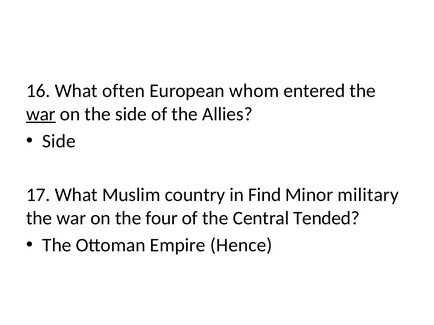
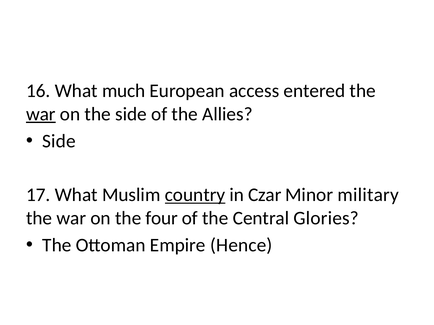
often: often -> much
whom: whom -> access
country underline: none -> present
Find: Find -> Czar
Tended: Tended -> Glories
